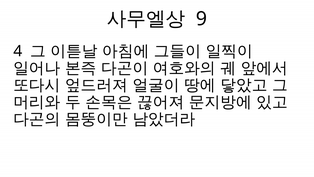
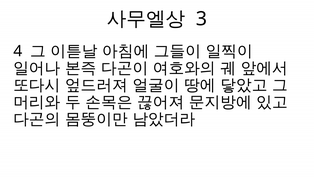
9: 9 -> 3
